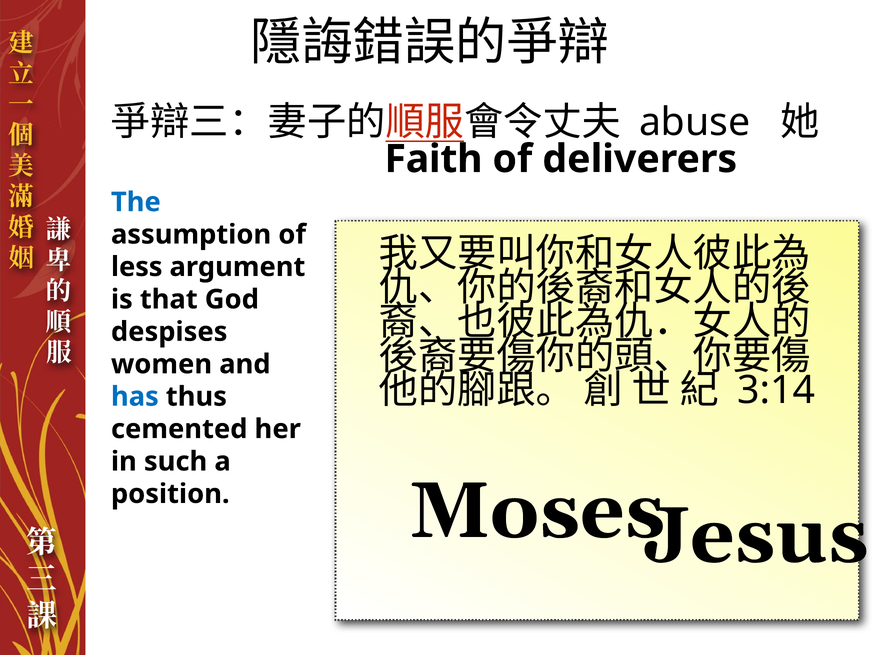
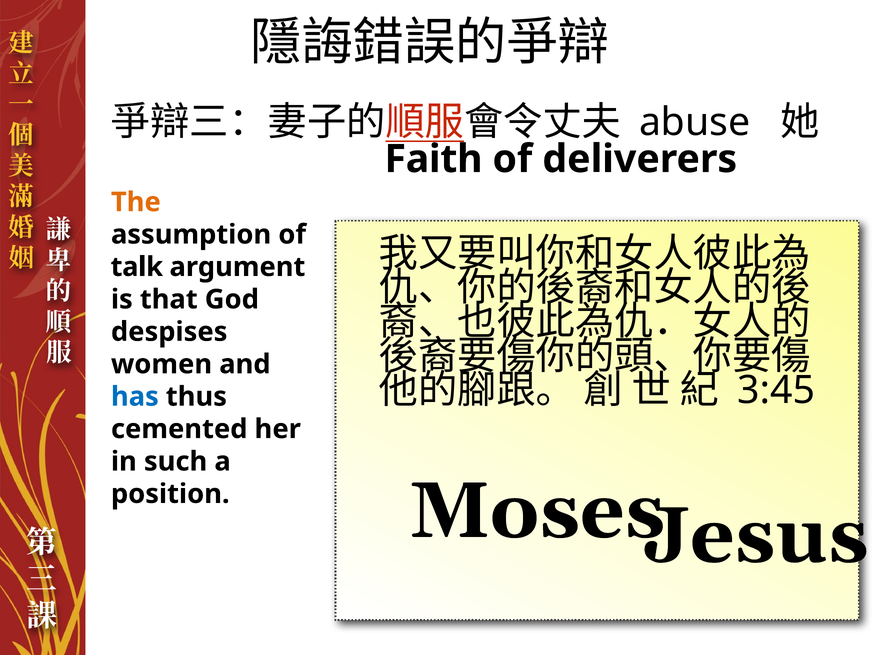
The colour: blue -> orange
less: less -> talk
3:14: 3:14 -> 3:45
